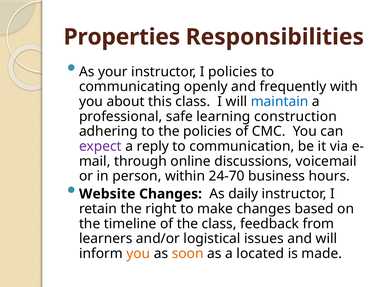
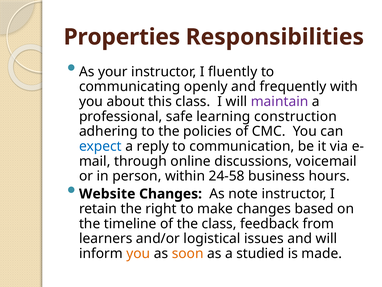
I policies: policies -> fluently
maintain colour: blue -> purple
expect colour: purple -> blue
24-70: 24-70 -> 24-58
daily: daily -> note
located: located -> studied
